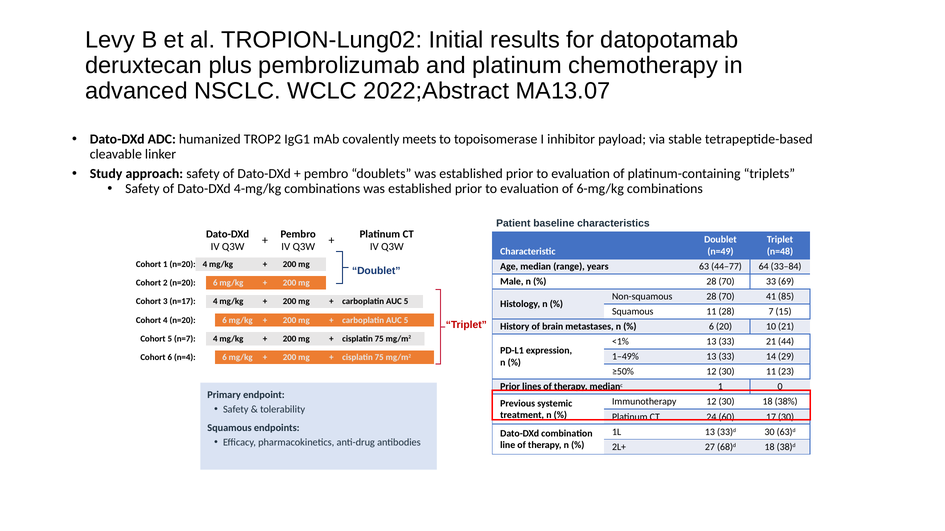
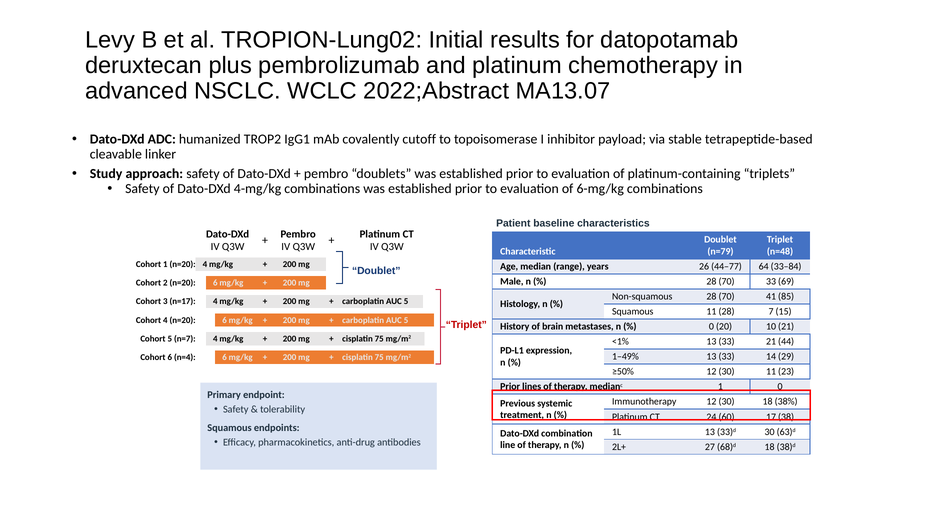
meets: meets -> cutoff
n=49: n=49 -> n=79
63: 63 -> 26
6 at (711, 327): 6 -> 0
17 30: 30 -> 38
